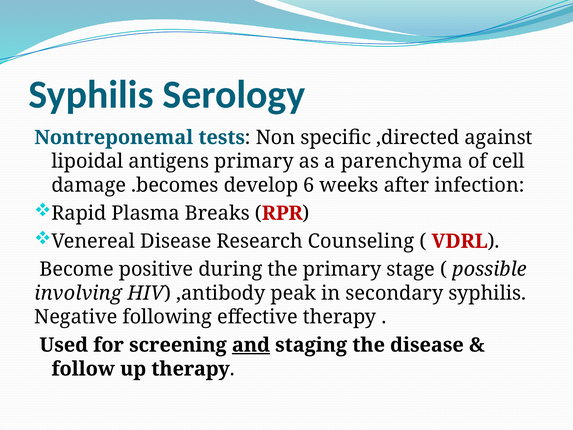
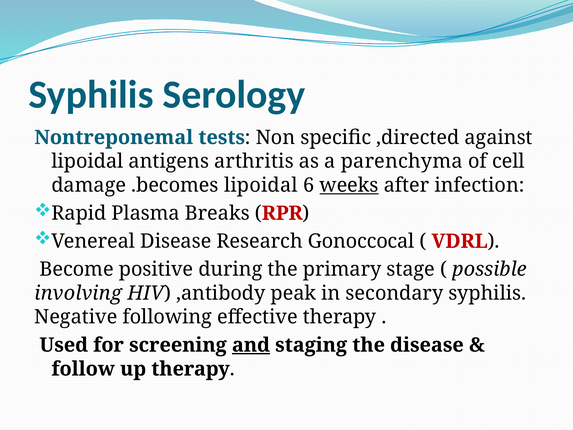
antigens primary: primary -> arthritis
.becomes develop: develop -> lipoidal
weeks underline: none -> present
Counseling: Counseling -> Gonoccocal
